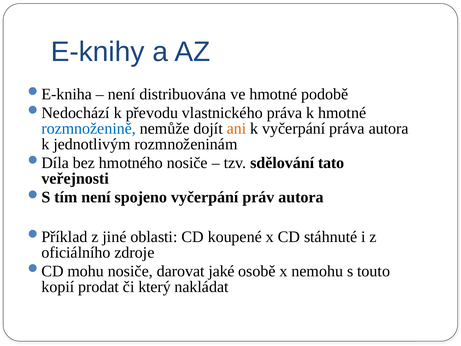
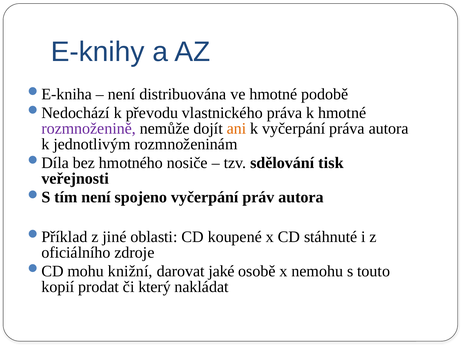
rozmnoženině colour: blue -> purple
tato: tato -> tisk
mohu nosiče: nosiče -> knižní
